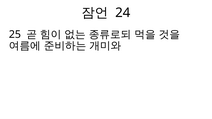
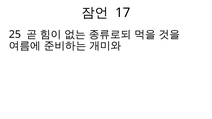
24: 24 -> 17
